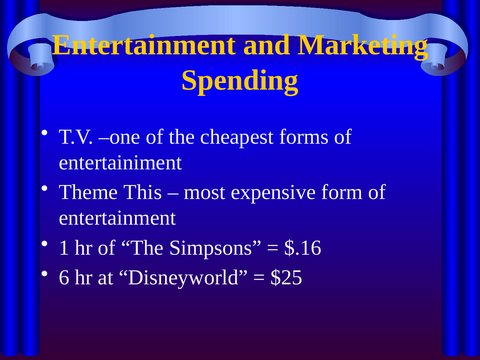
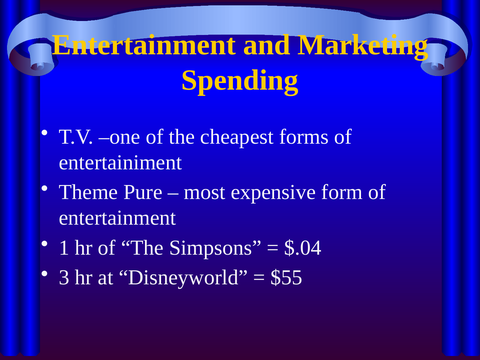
This: This -> Pure
$.16: $.16 -> $.04
6: 6 -> 3
$25: $25 -> $55
